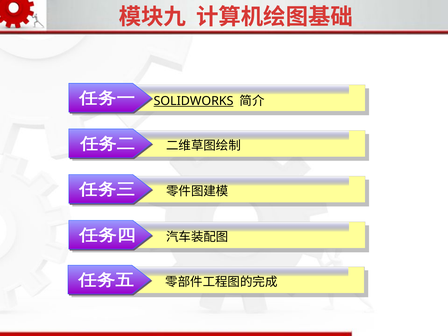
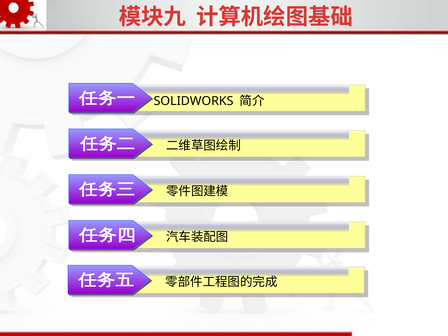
SOLIDWORKS underline: present -> none
